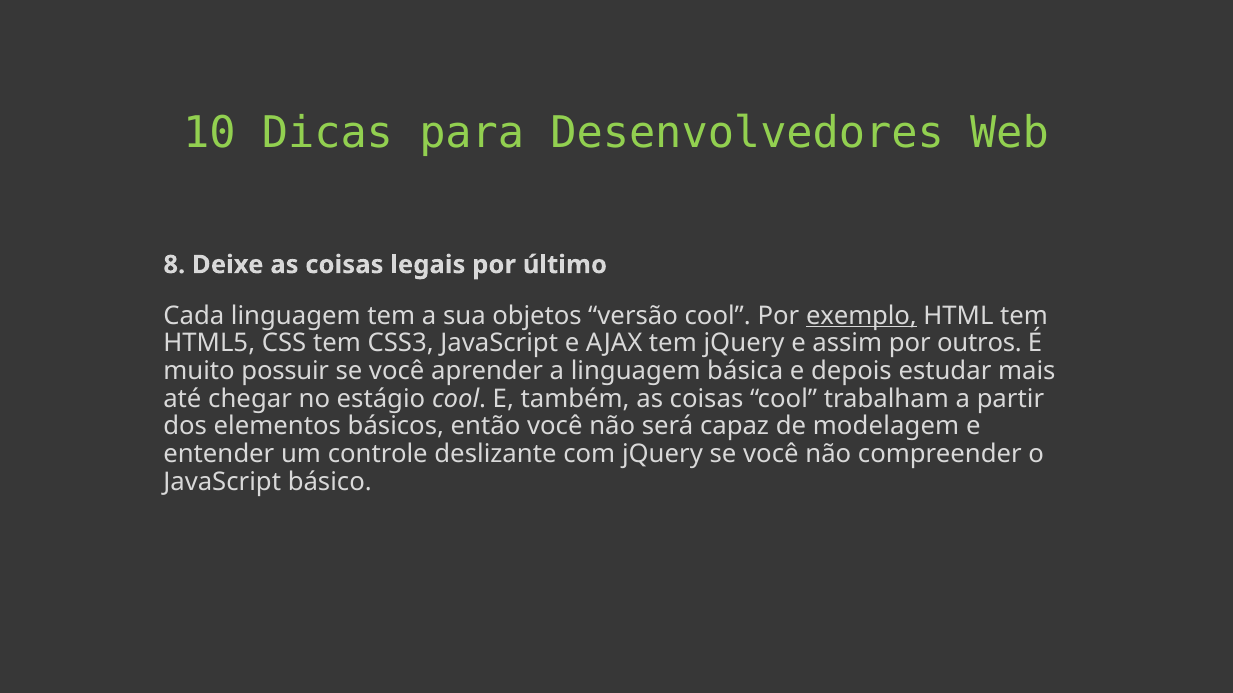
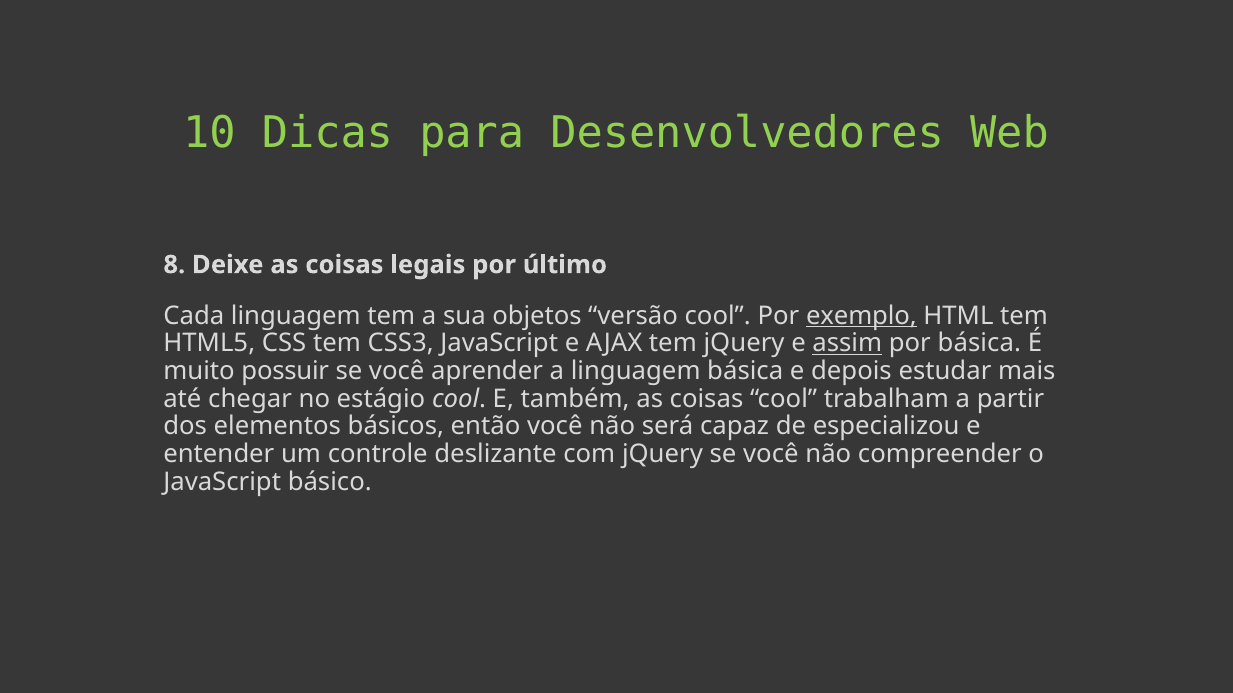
assim underline: none -> present
por outros: outros -> básica
modelagem: modelagem -> especializou
